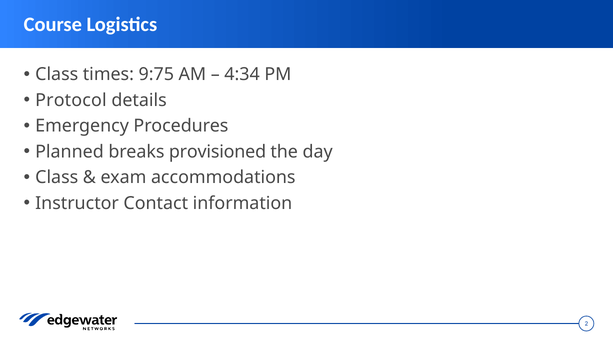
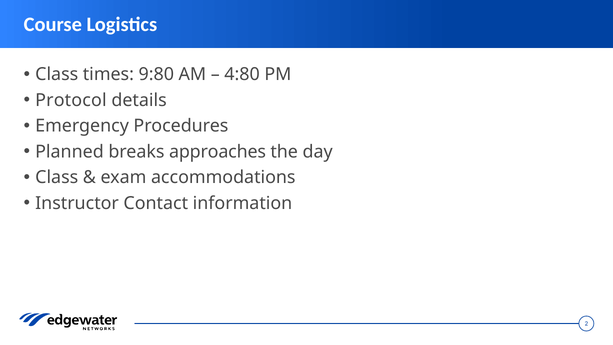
9:75: 9:75 -> 9:80
4:34: 4:34 -> 4:80
provisioned: provisioned -> approaches
